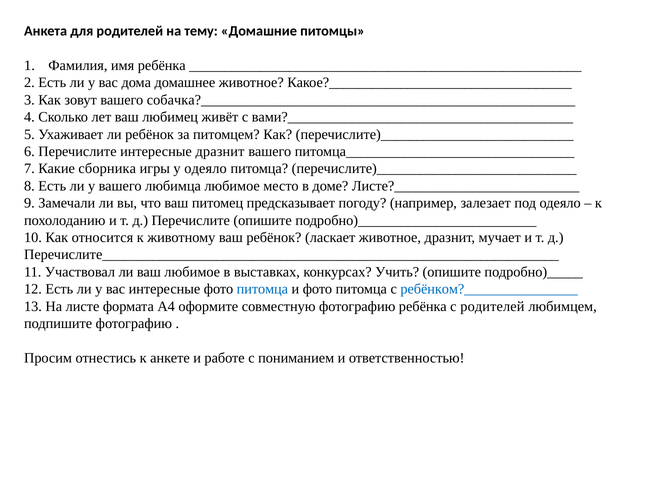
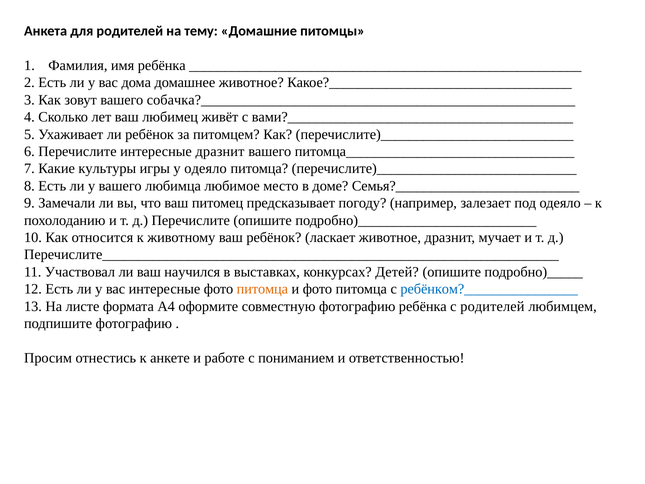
сборника: сборника -> культуры
Листе?__________________________: Листе?__________________________ -> Семья?__________________________
ваш любимое: любимое -> научился
Учить: Учить -> Детей
питомца at (262, 289) colour: blue -> orange
